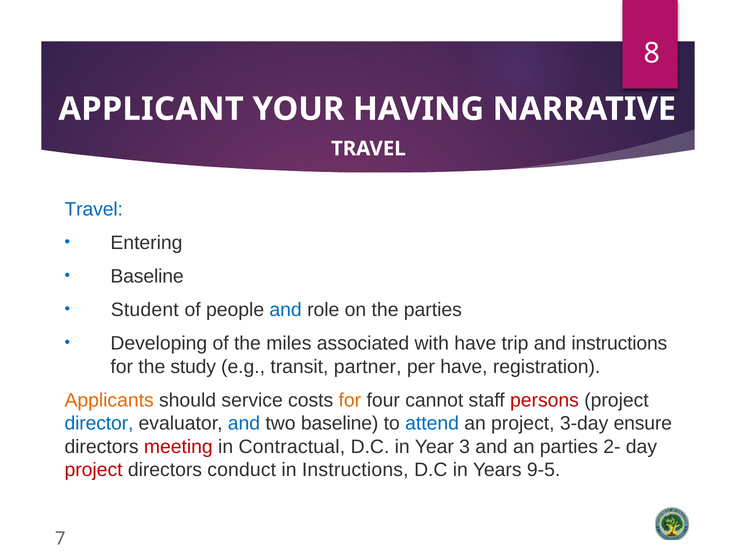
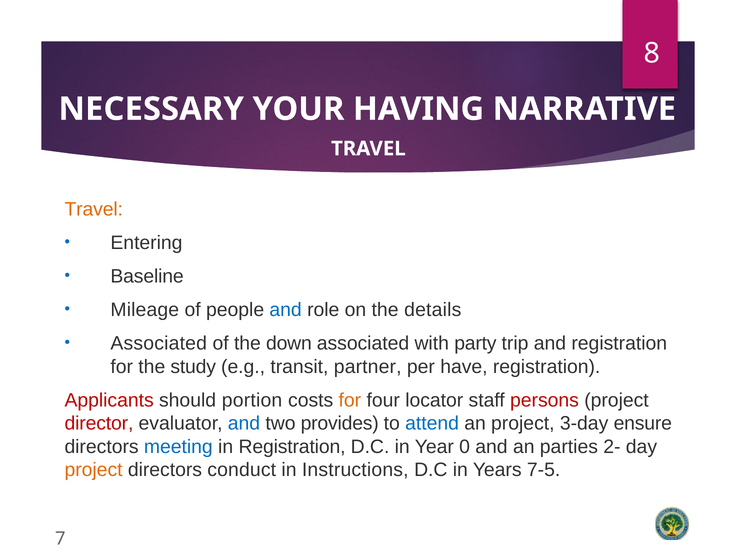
APPLICANT: APPLICANT -> NECESSARY
Travel at (94, 209) colour: blue -> orange
Student: Student -> Mileage
the parties: parties -> details
Developing at (159, 343): Developing -> Associated
miles: miles -> down
with have: have -> party
and instructions: instructions -> registration
Applicants colour: orange -> red
service: service -> portion
cannot: cannot -> locator
director colour: blue -> red
two baseline: baseline -> provides
meeting colour: red -> blue
in Contractual: Contractual -> Registration
3: 3 -> 0
project at (94, 469) colour: red -> orange
9-5: 9-5 -> 7-5
